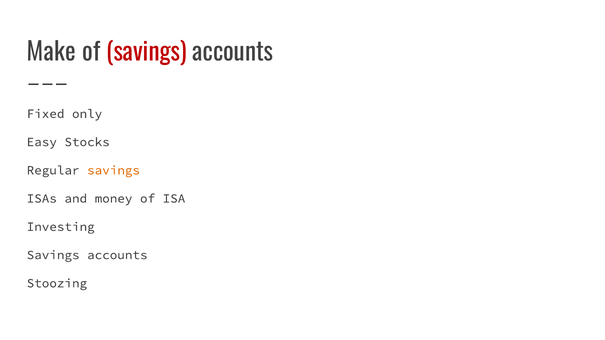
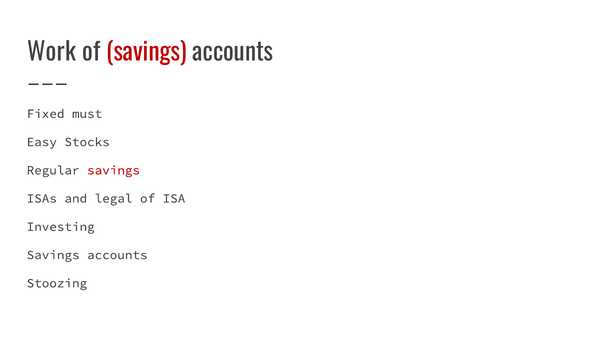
Make: Make -> Work
only: only -> must
savings at (114, 170) colour: orange -> red
money: money -> legal
